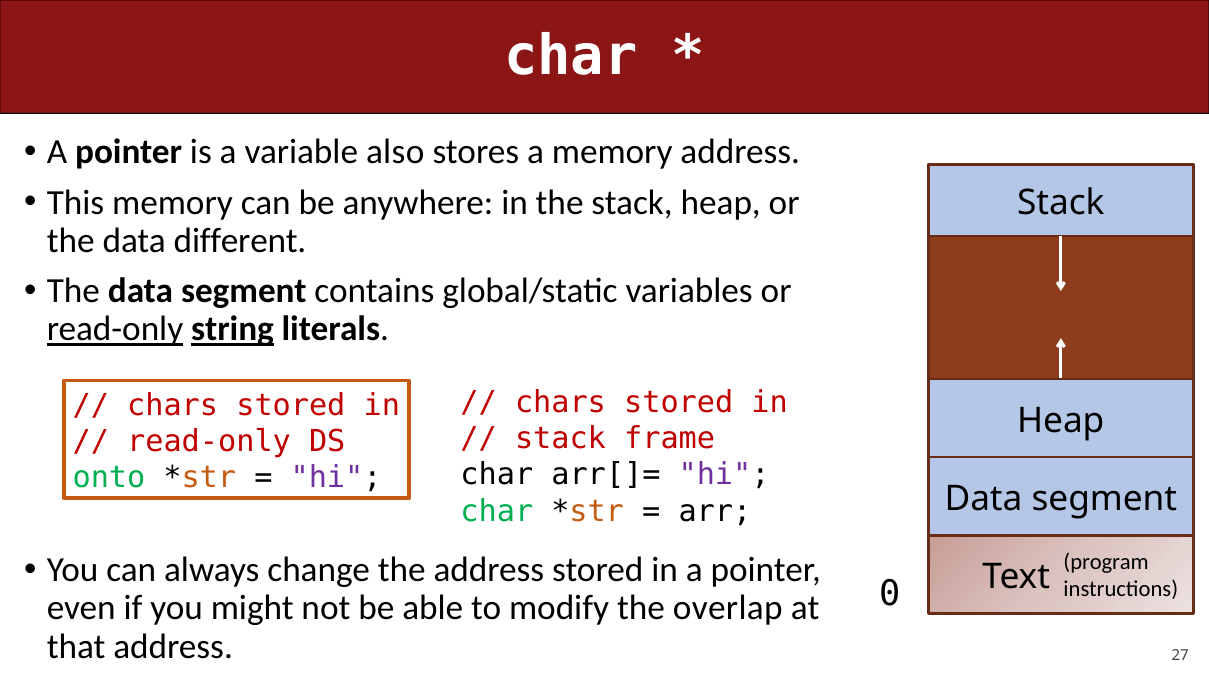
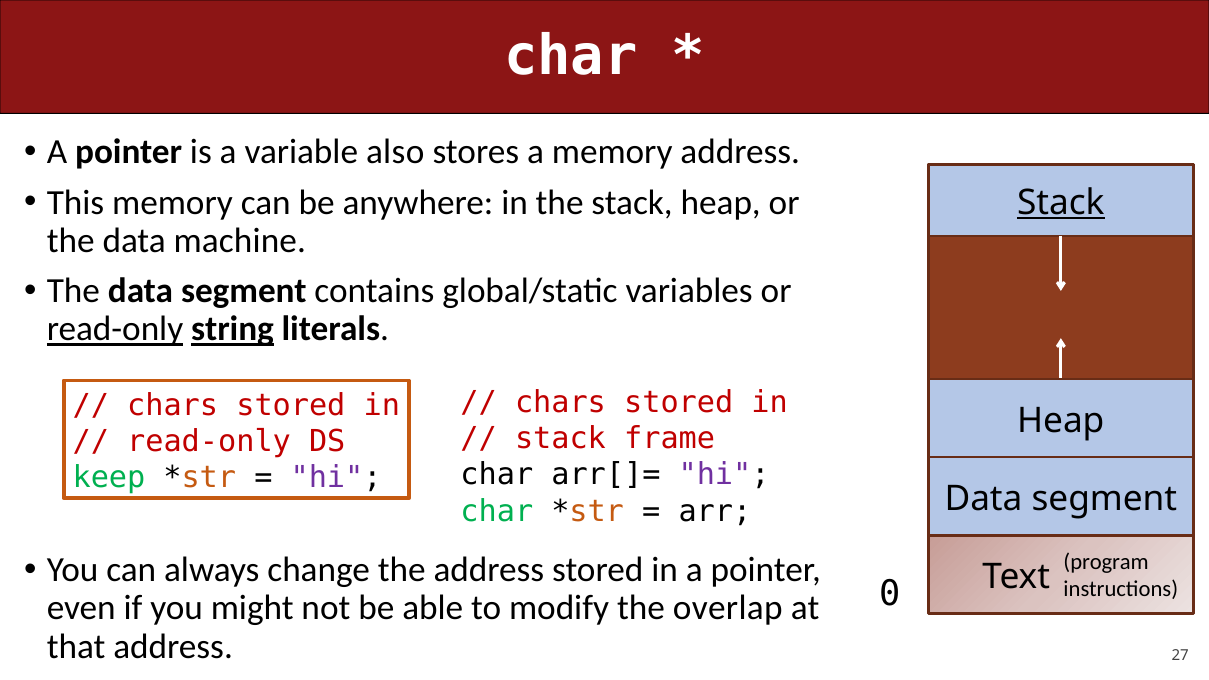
Stack at (1061, 203) underline: none -> present
different: different -> machine
onto: onto -> keep
